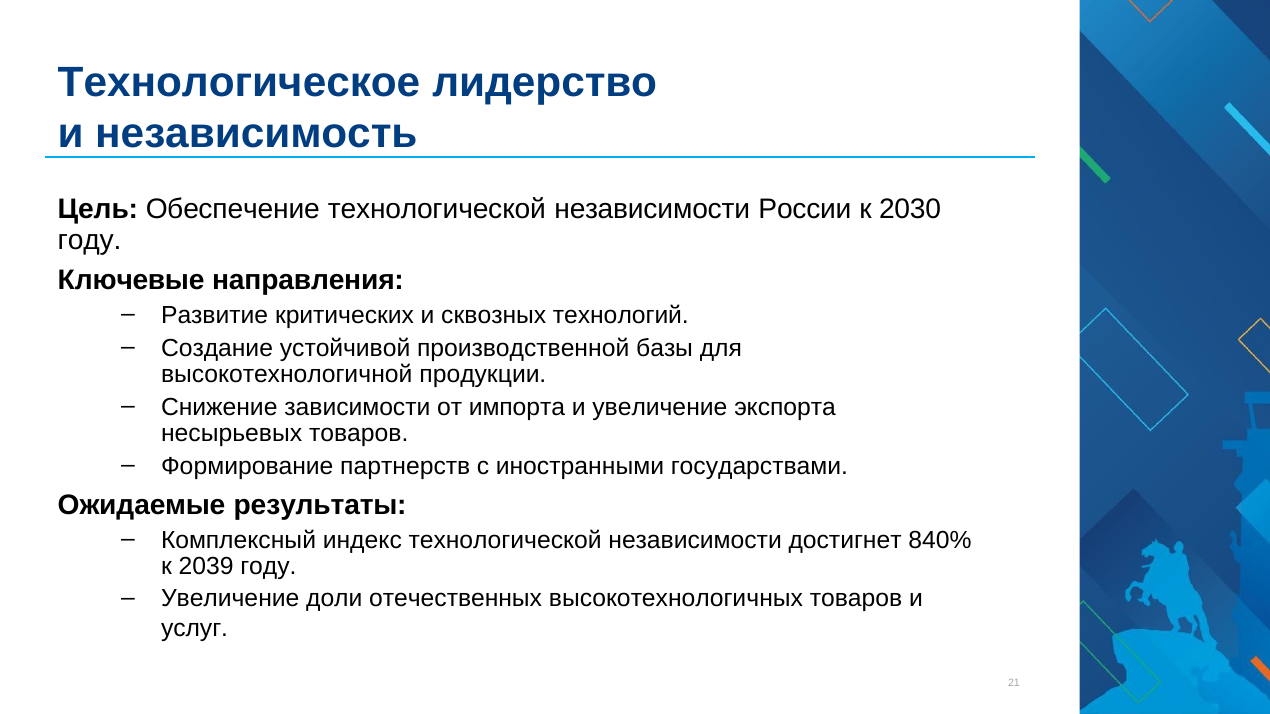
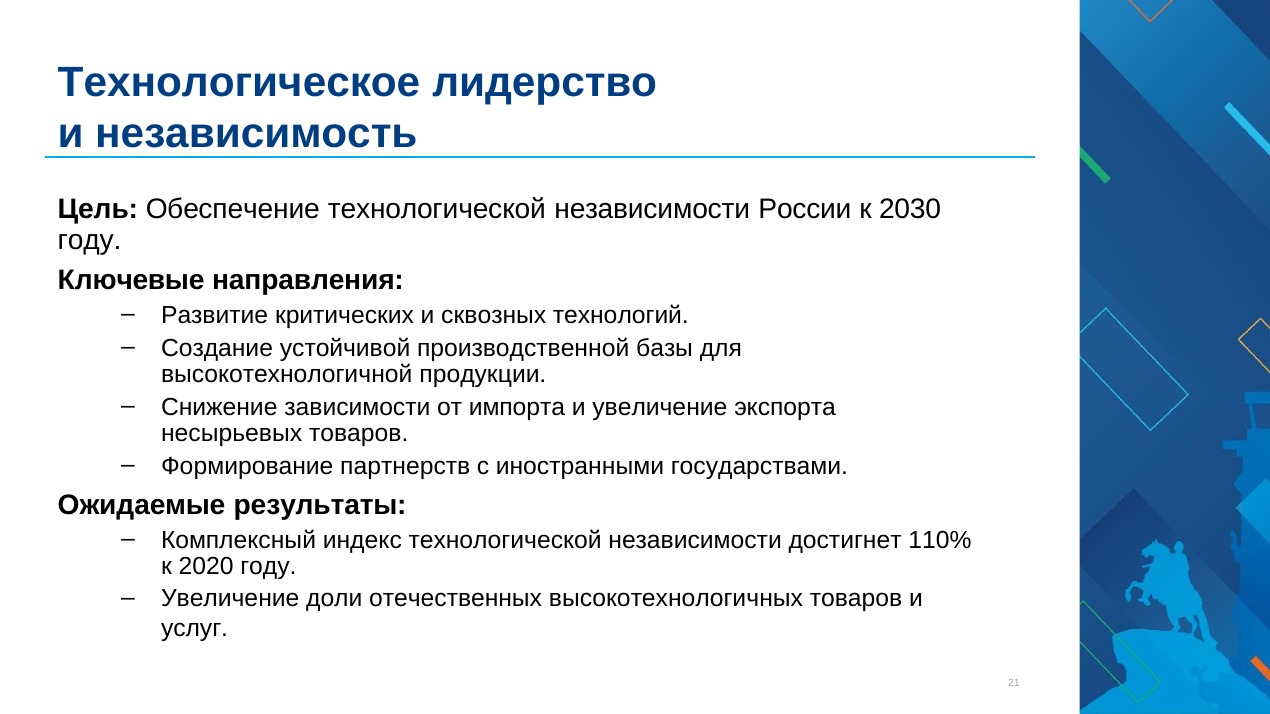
840%: 840% -> 110%
2039: 2039 -> 2020
